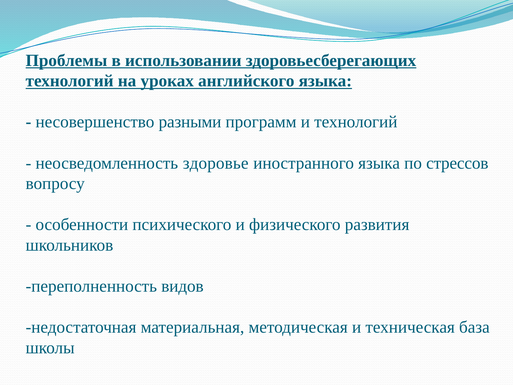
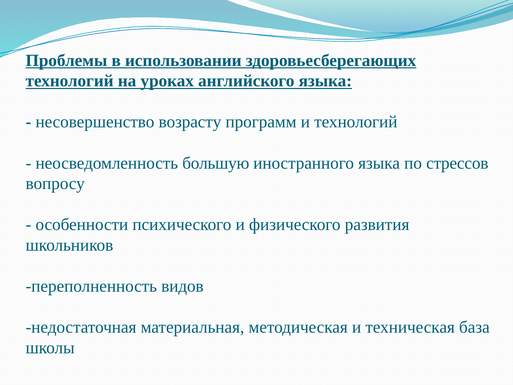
разными: разными -> возрасту
здоровье: здоровье -> большую
